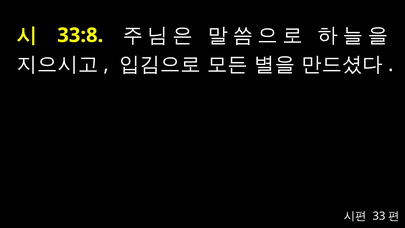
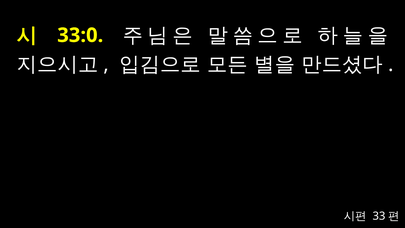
33:8: 33:8 -> 33:0
